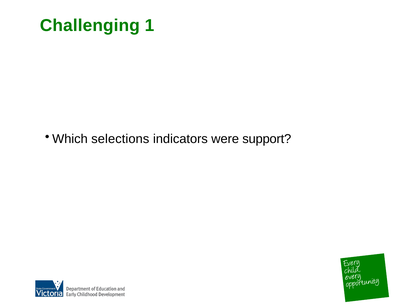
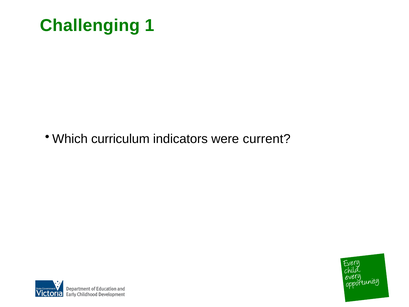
selections: selections -> curriculum
support: support -> current
